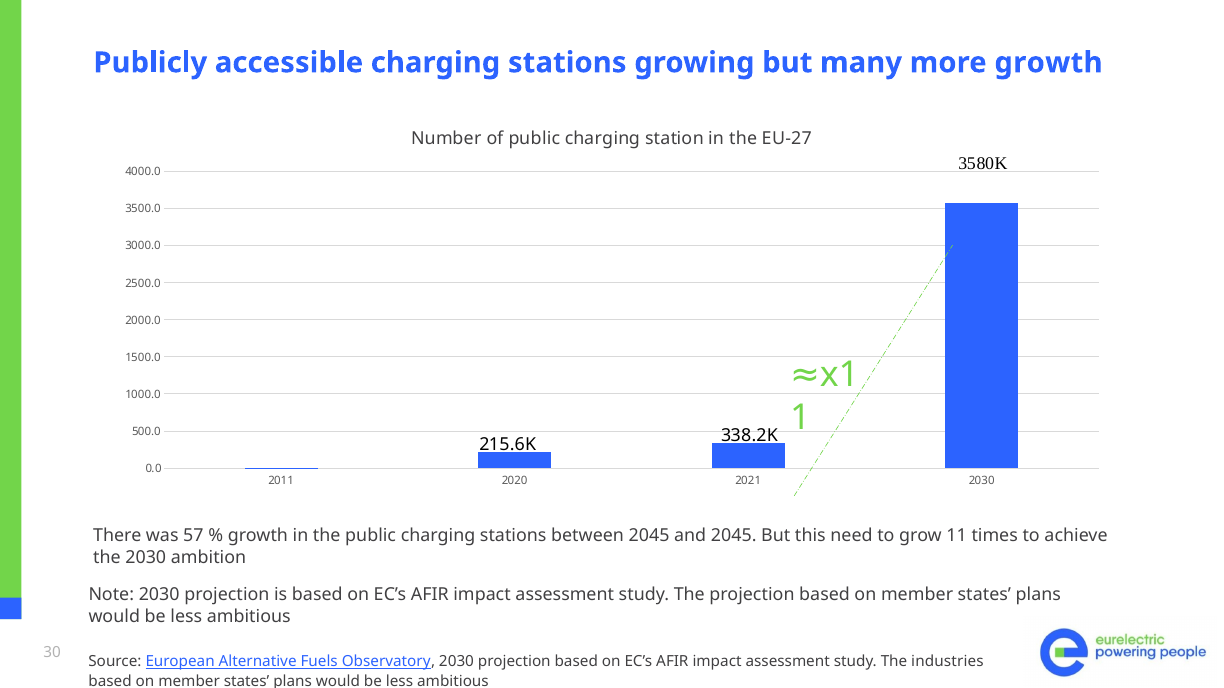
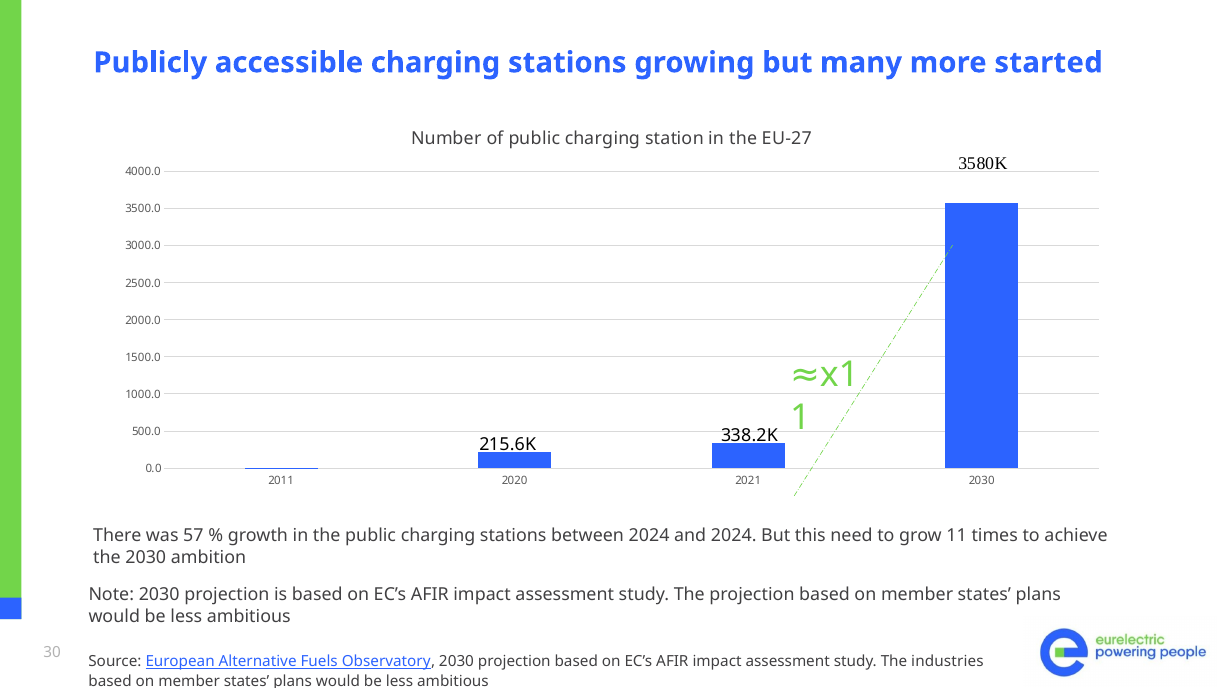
more growth: growth -> started
between 2045: 2045 -> 2024
and 2045: 2045 -> 2024
